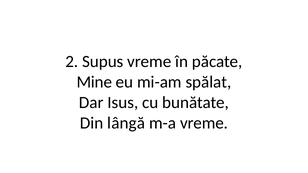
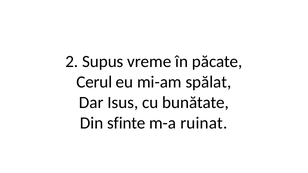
Mine: Mine -> Cerul
lângă: lângă -> sfinte
m-a vreme: vreme -> ruinat
